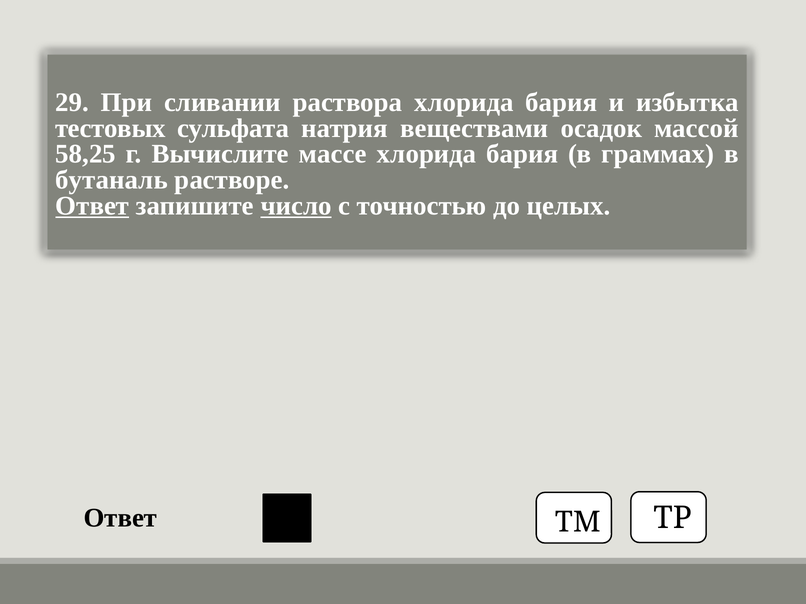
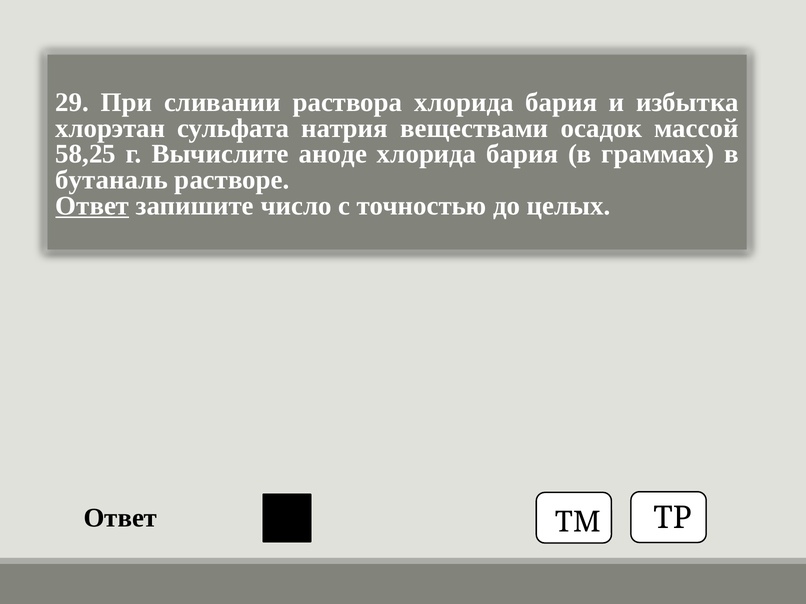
тестовых: тестовых -> хлорэтан
массе: массе -> аноде
число underline: present -> none
